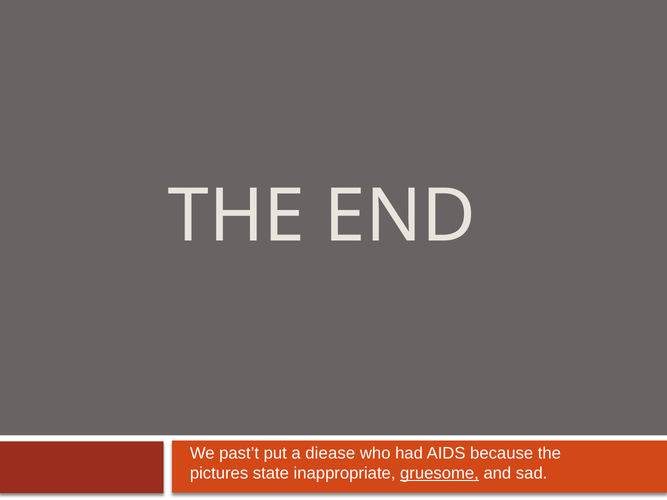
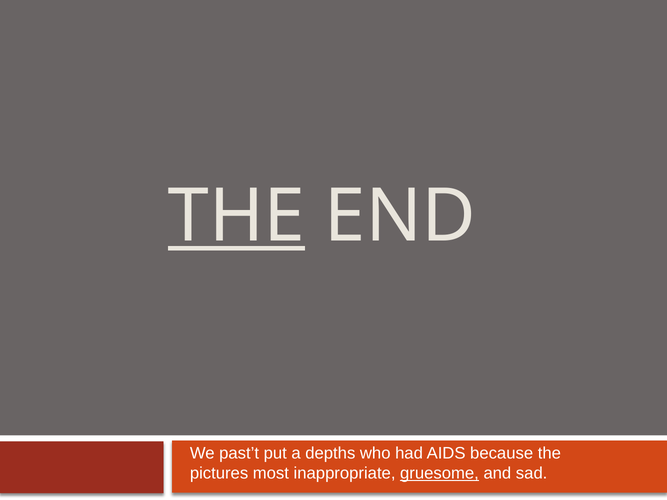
THE at (237, 216) underline: none -> present
diease: diease -> depths
state: state -> most
